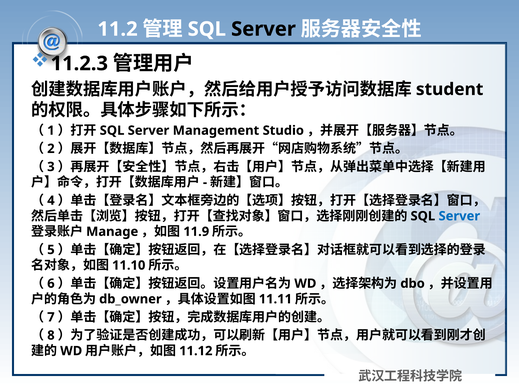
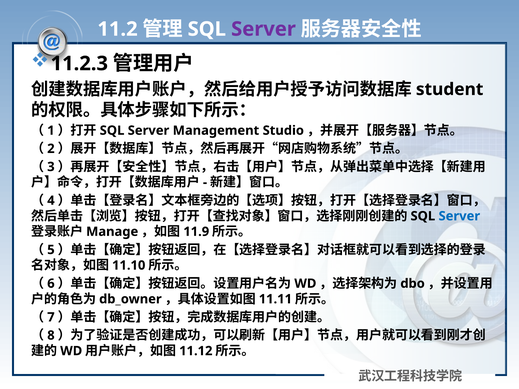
Server at (263, 29) colour: black -> purple
